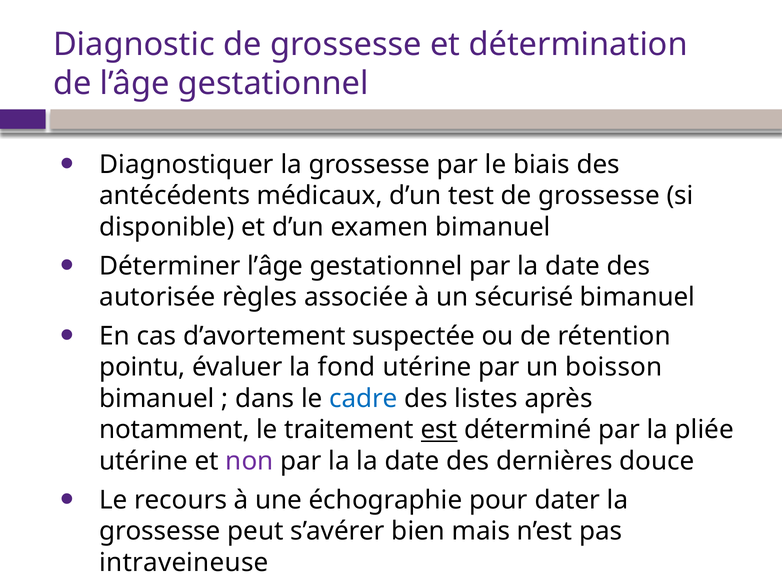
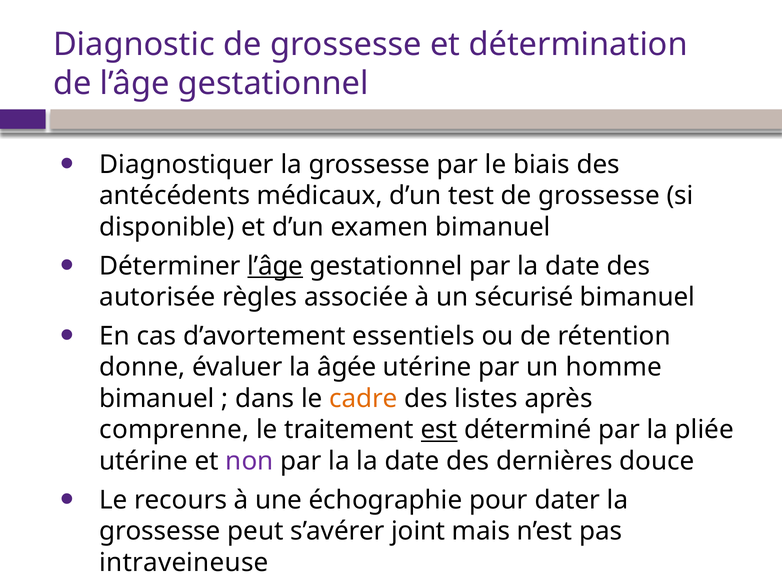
l’âge at (275, 266) underline: none -> present
suspectée: suspectée -> essentiels
pointu: pointu -> donne
fond: fond -> âgée
boisson: boisson -> homme
cadre colour: blue -> orange
notamment: notamment -> comprenne
bien: bien -> joint
